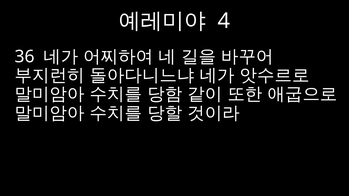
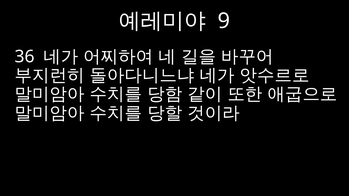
4: 4 -> 9
